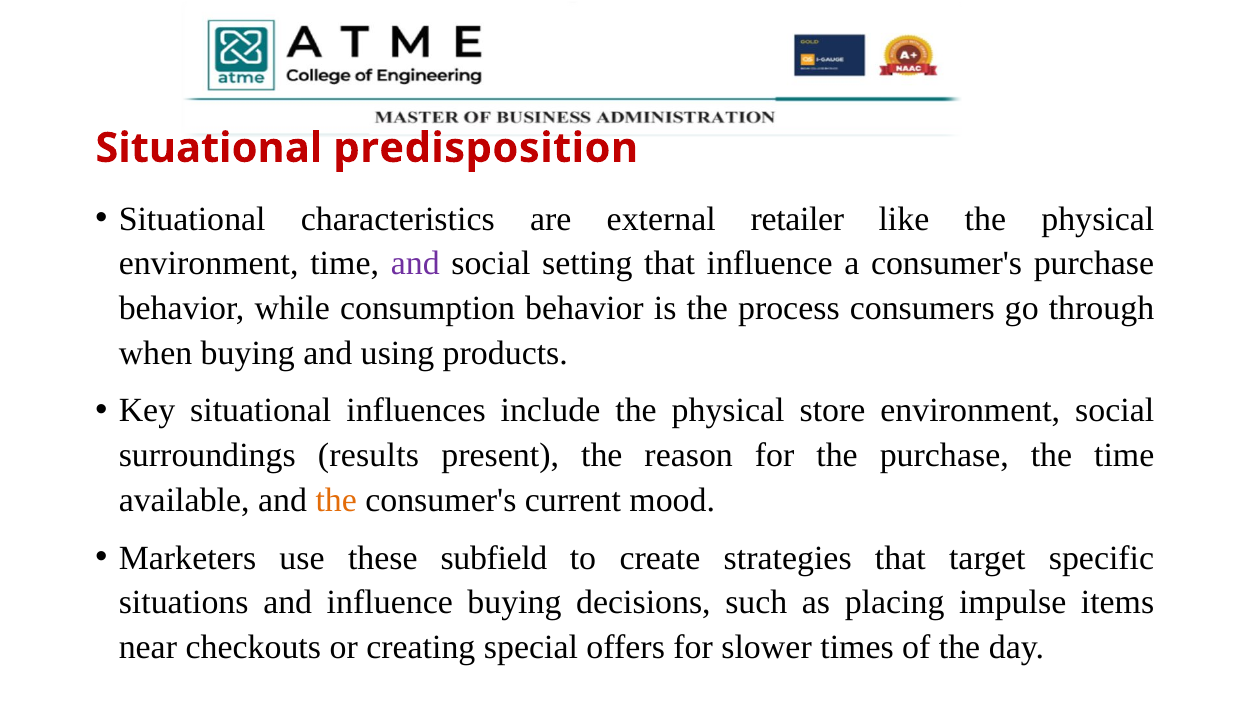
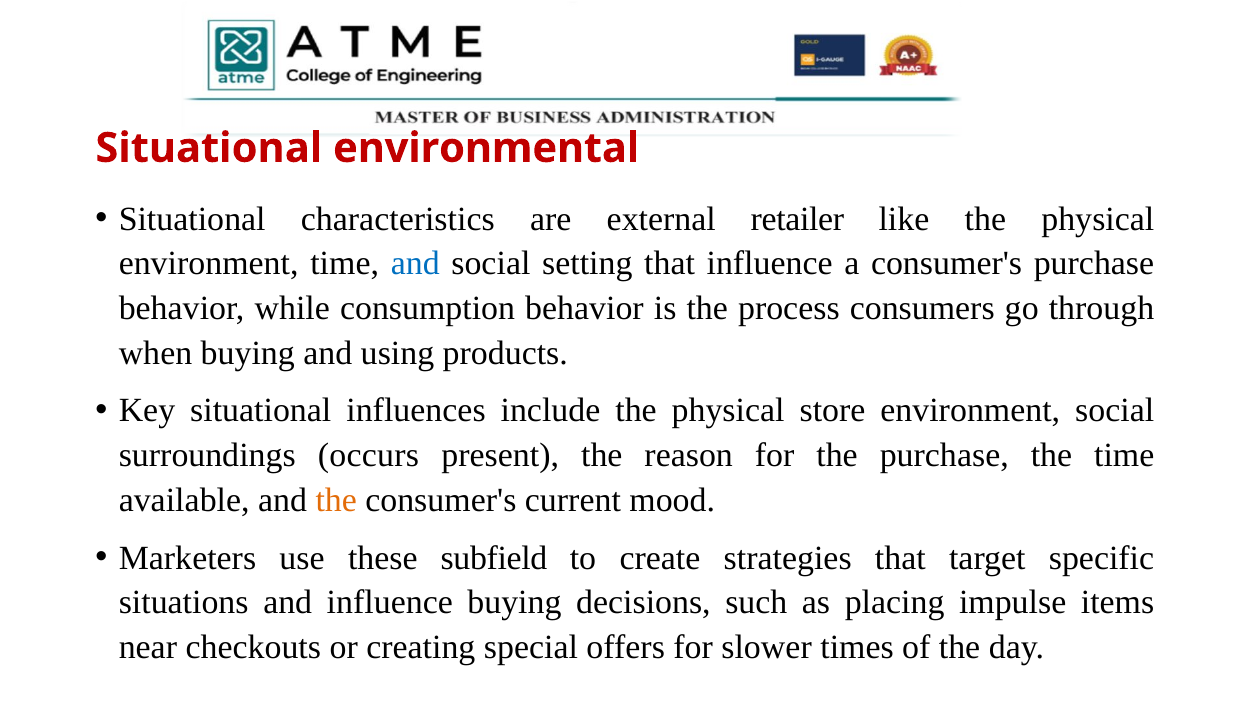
predisposition: predisposition -> environmental
and at (415, 263) colour: purple -> blue
results: results -> occurs
